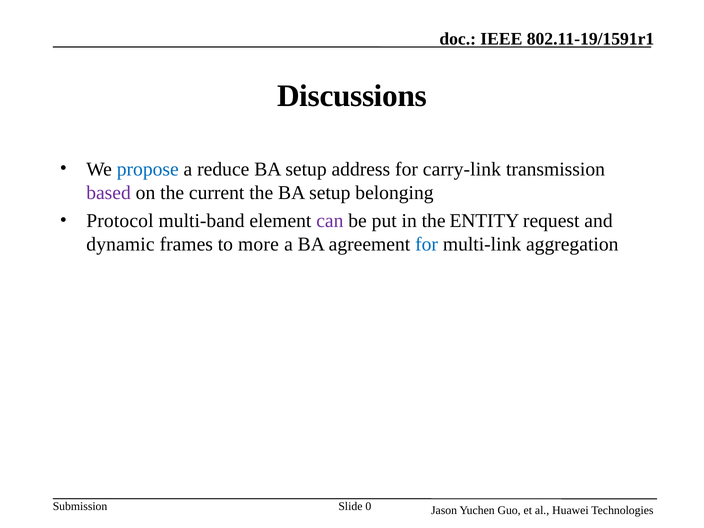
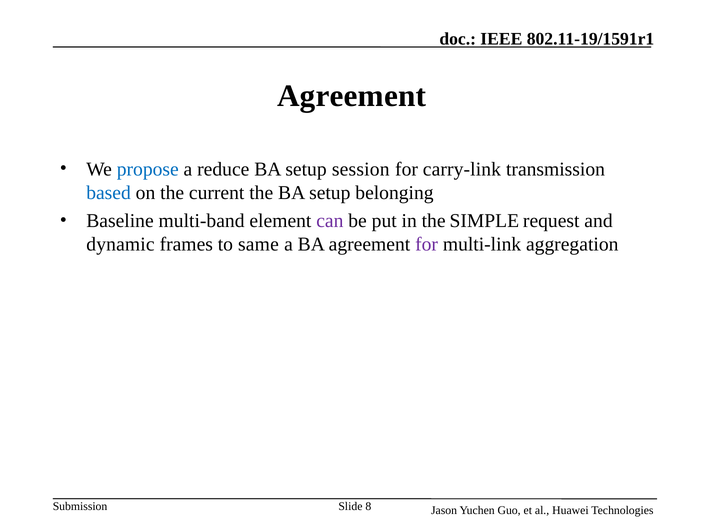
Discussions at (352, 96): Discussions -> Agreement
address: address -> session
based colour: purple -> blue
Protocol: Protocol -> Baseline
ENTITY: ENTITY -> SIMPLE
more: more -> same
for at (427, 244) colour: blue -> purple
0: 0 -> 8
